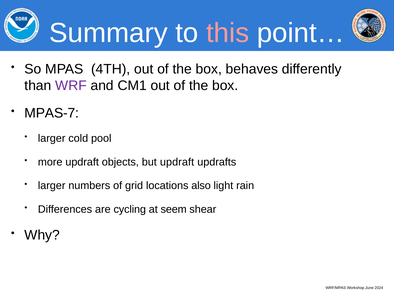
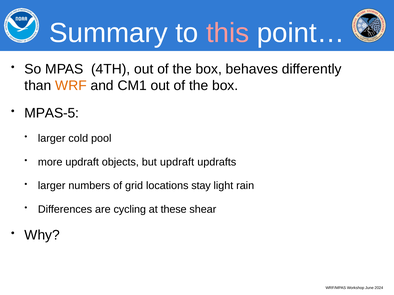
WRF colour: purple -> orange
MPAS-7: MPAS-7 -> MPAS-5
also: also -> stay
seem: seem -> these
